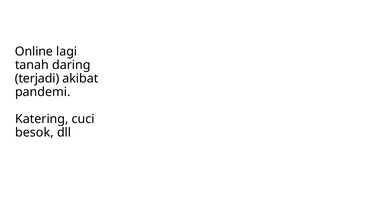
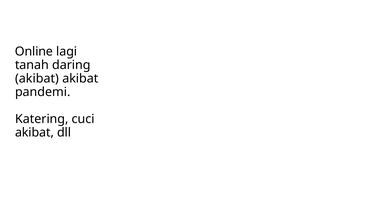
terjadi at (37, 78): terjadi -> akibat
besok at (34, 132): besok -> akibat
